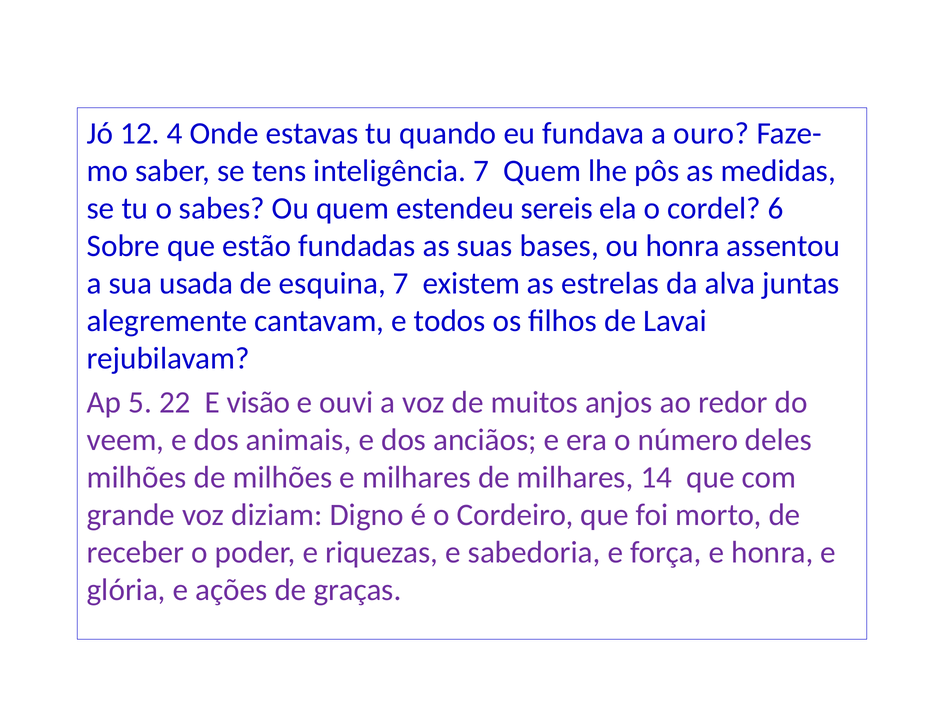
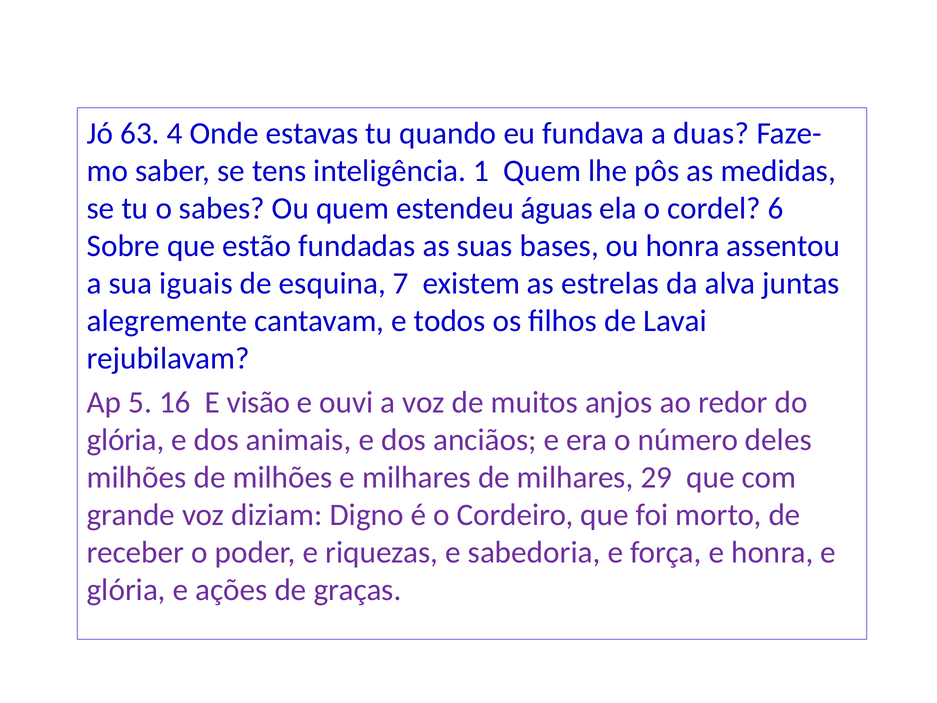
12: 12 -> 63
ouro: ouro -> duas
inteligência 7: 7 -> 1
sereis: sereis -> águas
usada: usada -> iguais
22: 22 -> 16
veem at (126, 440): veem -> glória
14: 14 -> 29
